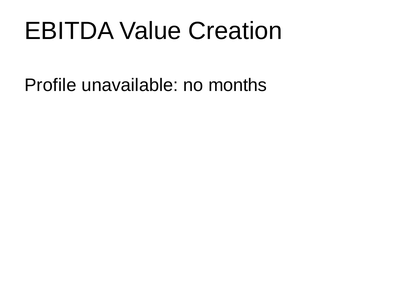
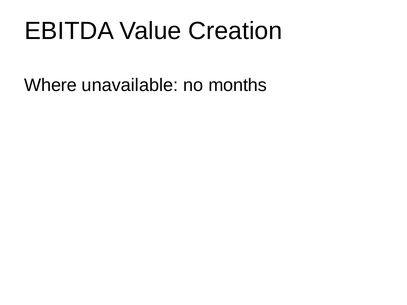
Profile: Profile -> Where
